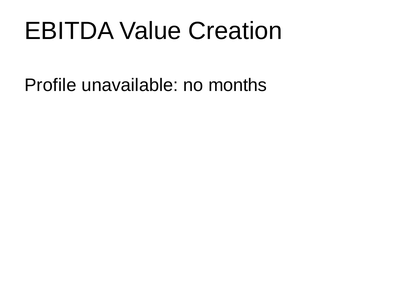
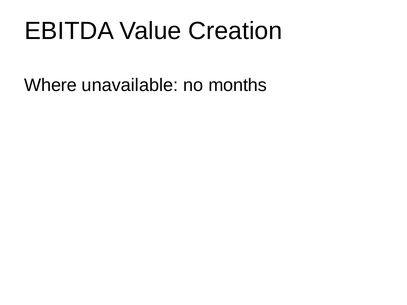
Profile: Profile -> Where
